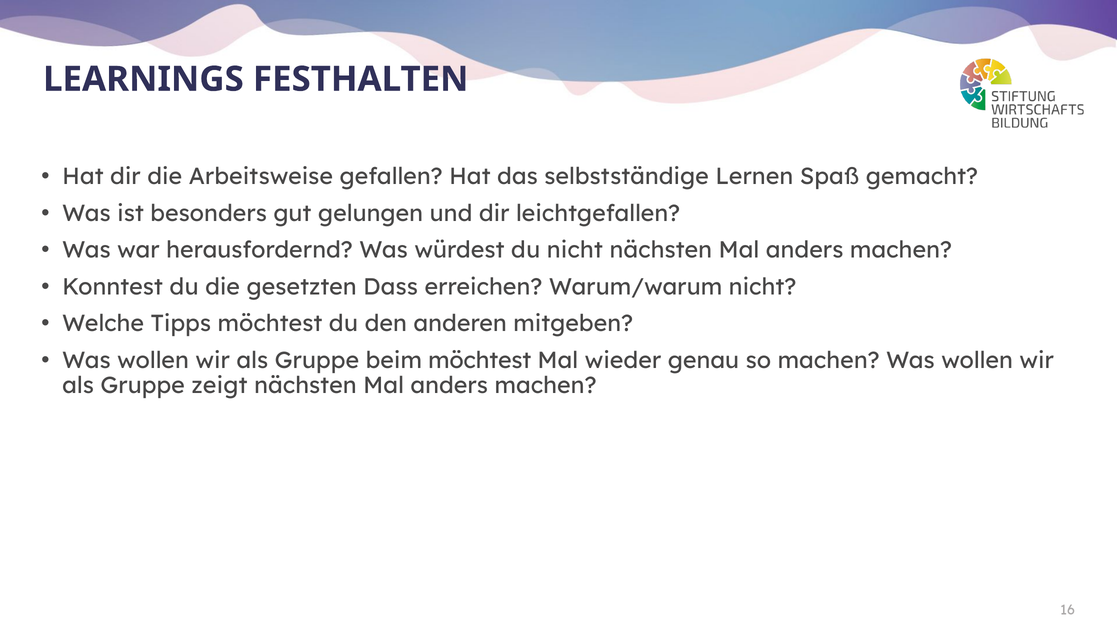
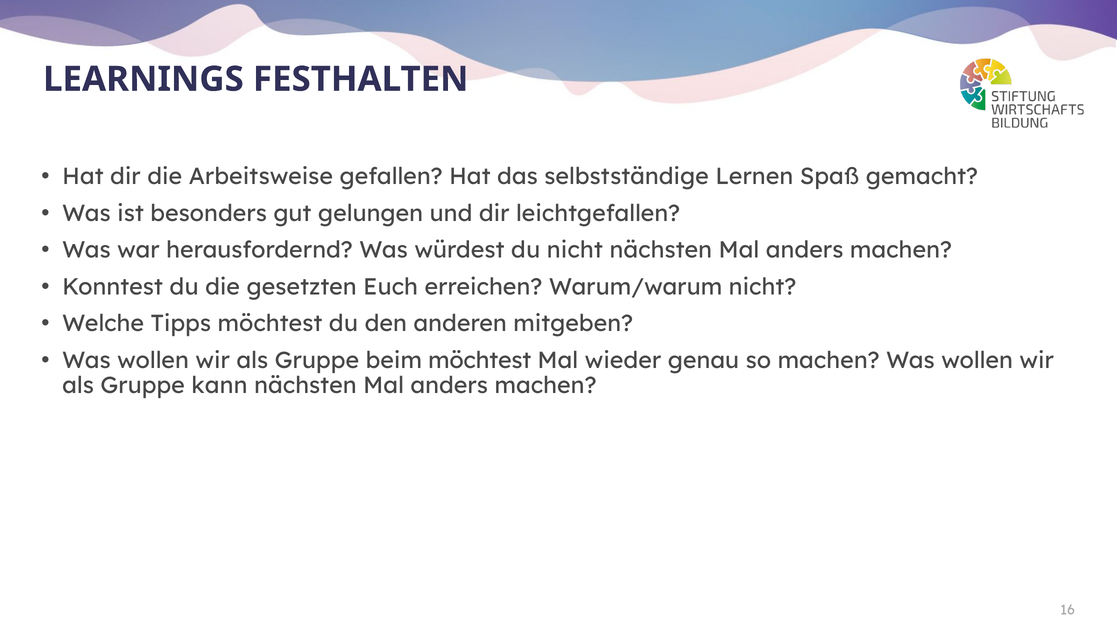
Dass: Dass -> Euch
zeigt: zeigt -> kann
